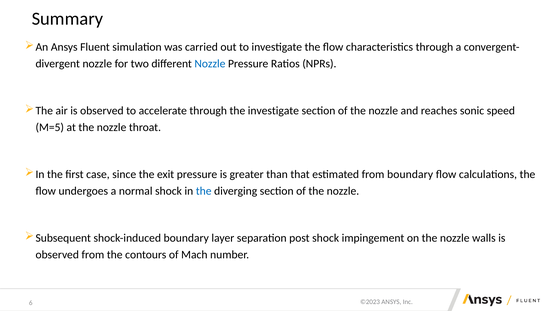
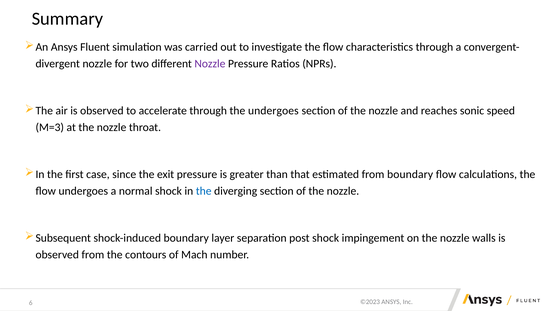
Nozzle at (210, 64) colour: blue -> purple
the investigate: investigate -> undergoes
M=5: M=5 -> M=3
